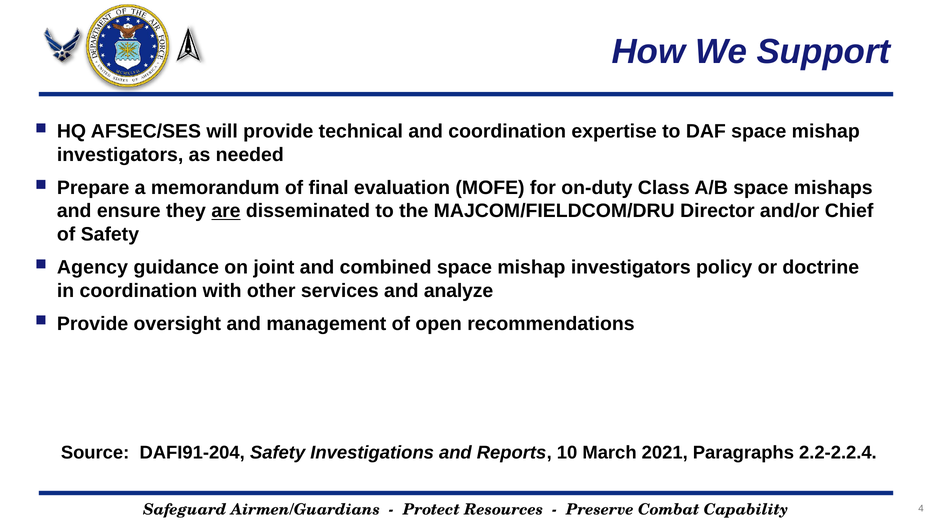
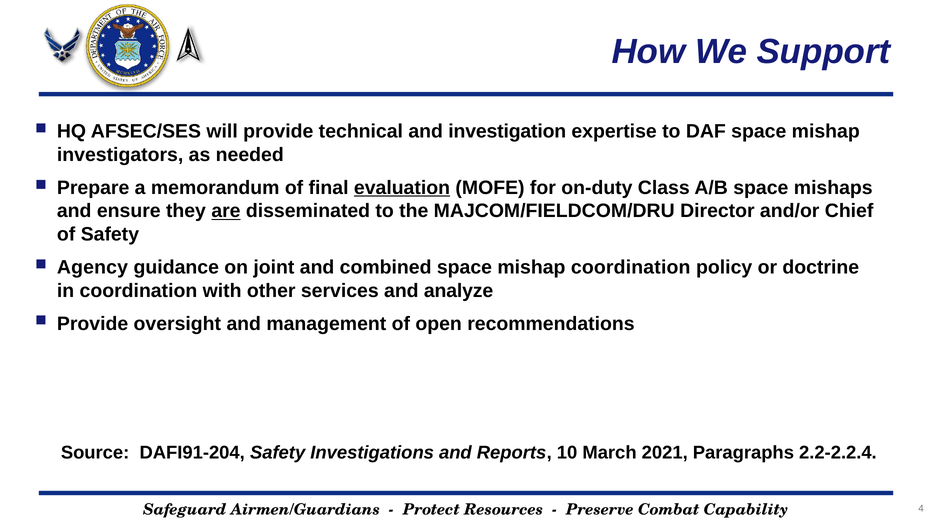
and coordination: coordination -> investigation
evaluation underline: none -> present
combined space mishap investigators: investigators -> coordination
